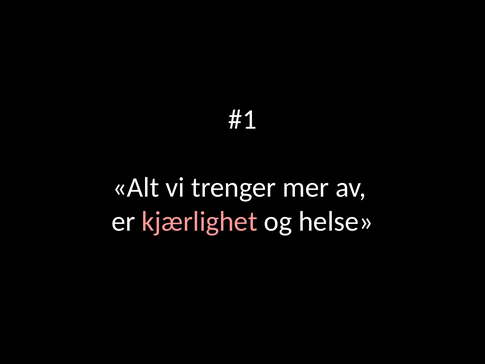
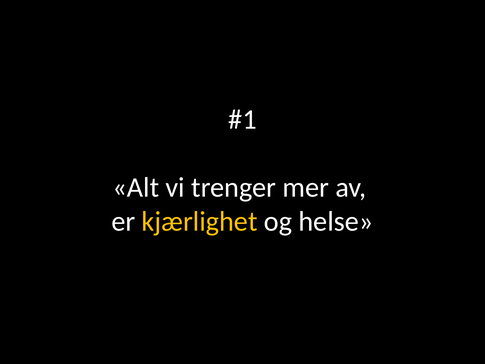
kjærlighet colour: pink -> yellow
